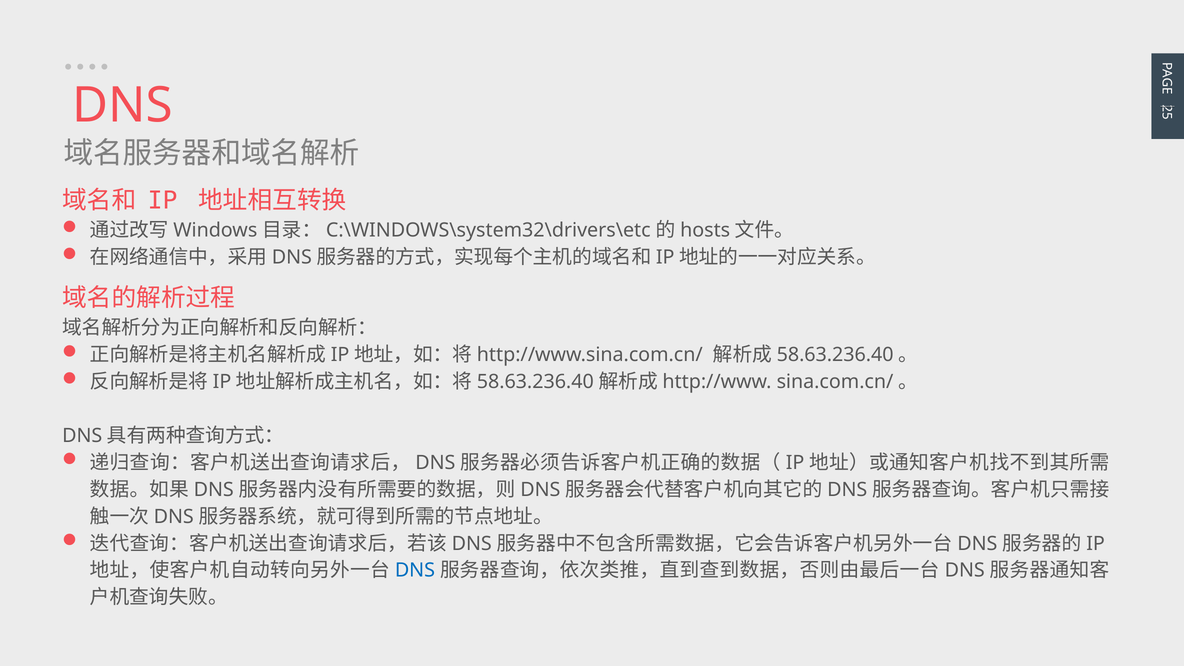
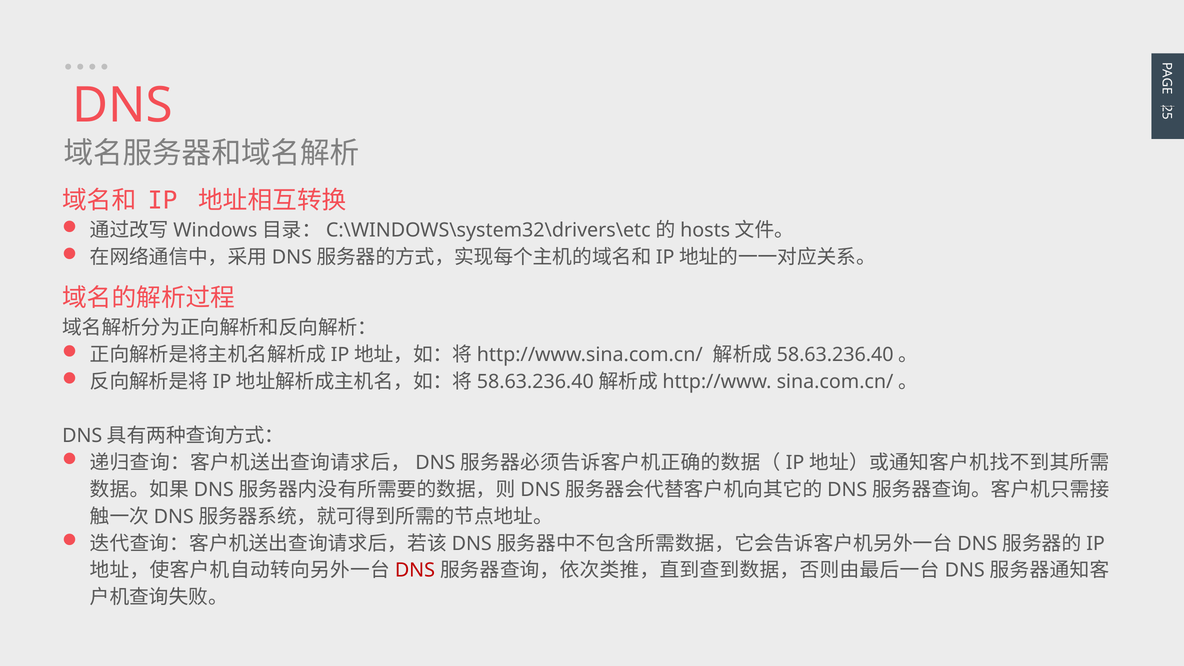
DNS at (415, 570) colour: blue -> red
